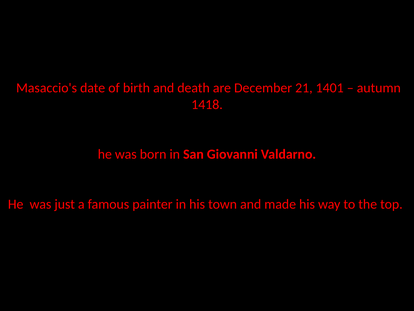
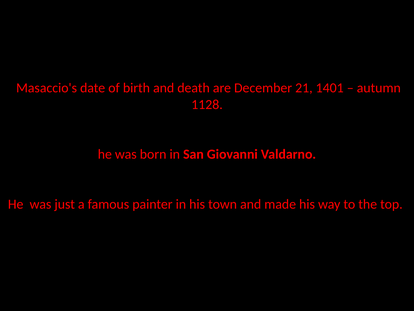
1418: 1418 -> 1128
